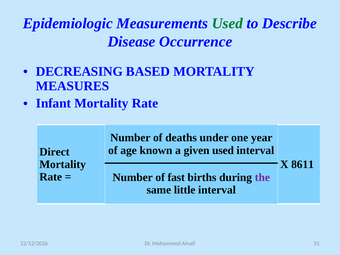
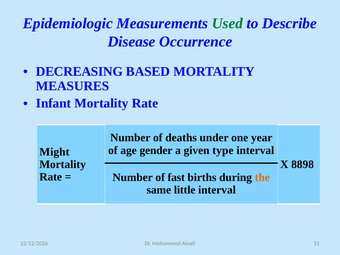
known: known -> gender
given used: used -> type
Direct: Direct -> Might
8611: 8611 -> 8898
the colour: purple -> orange
